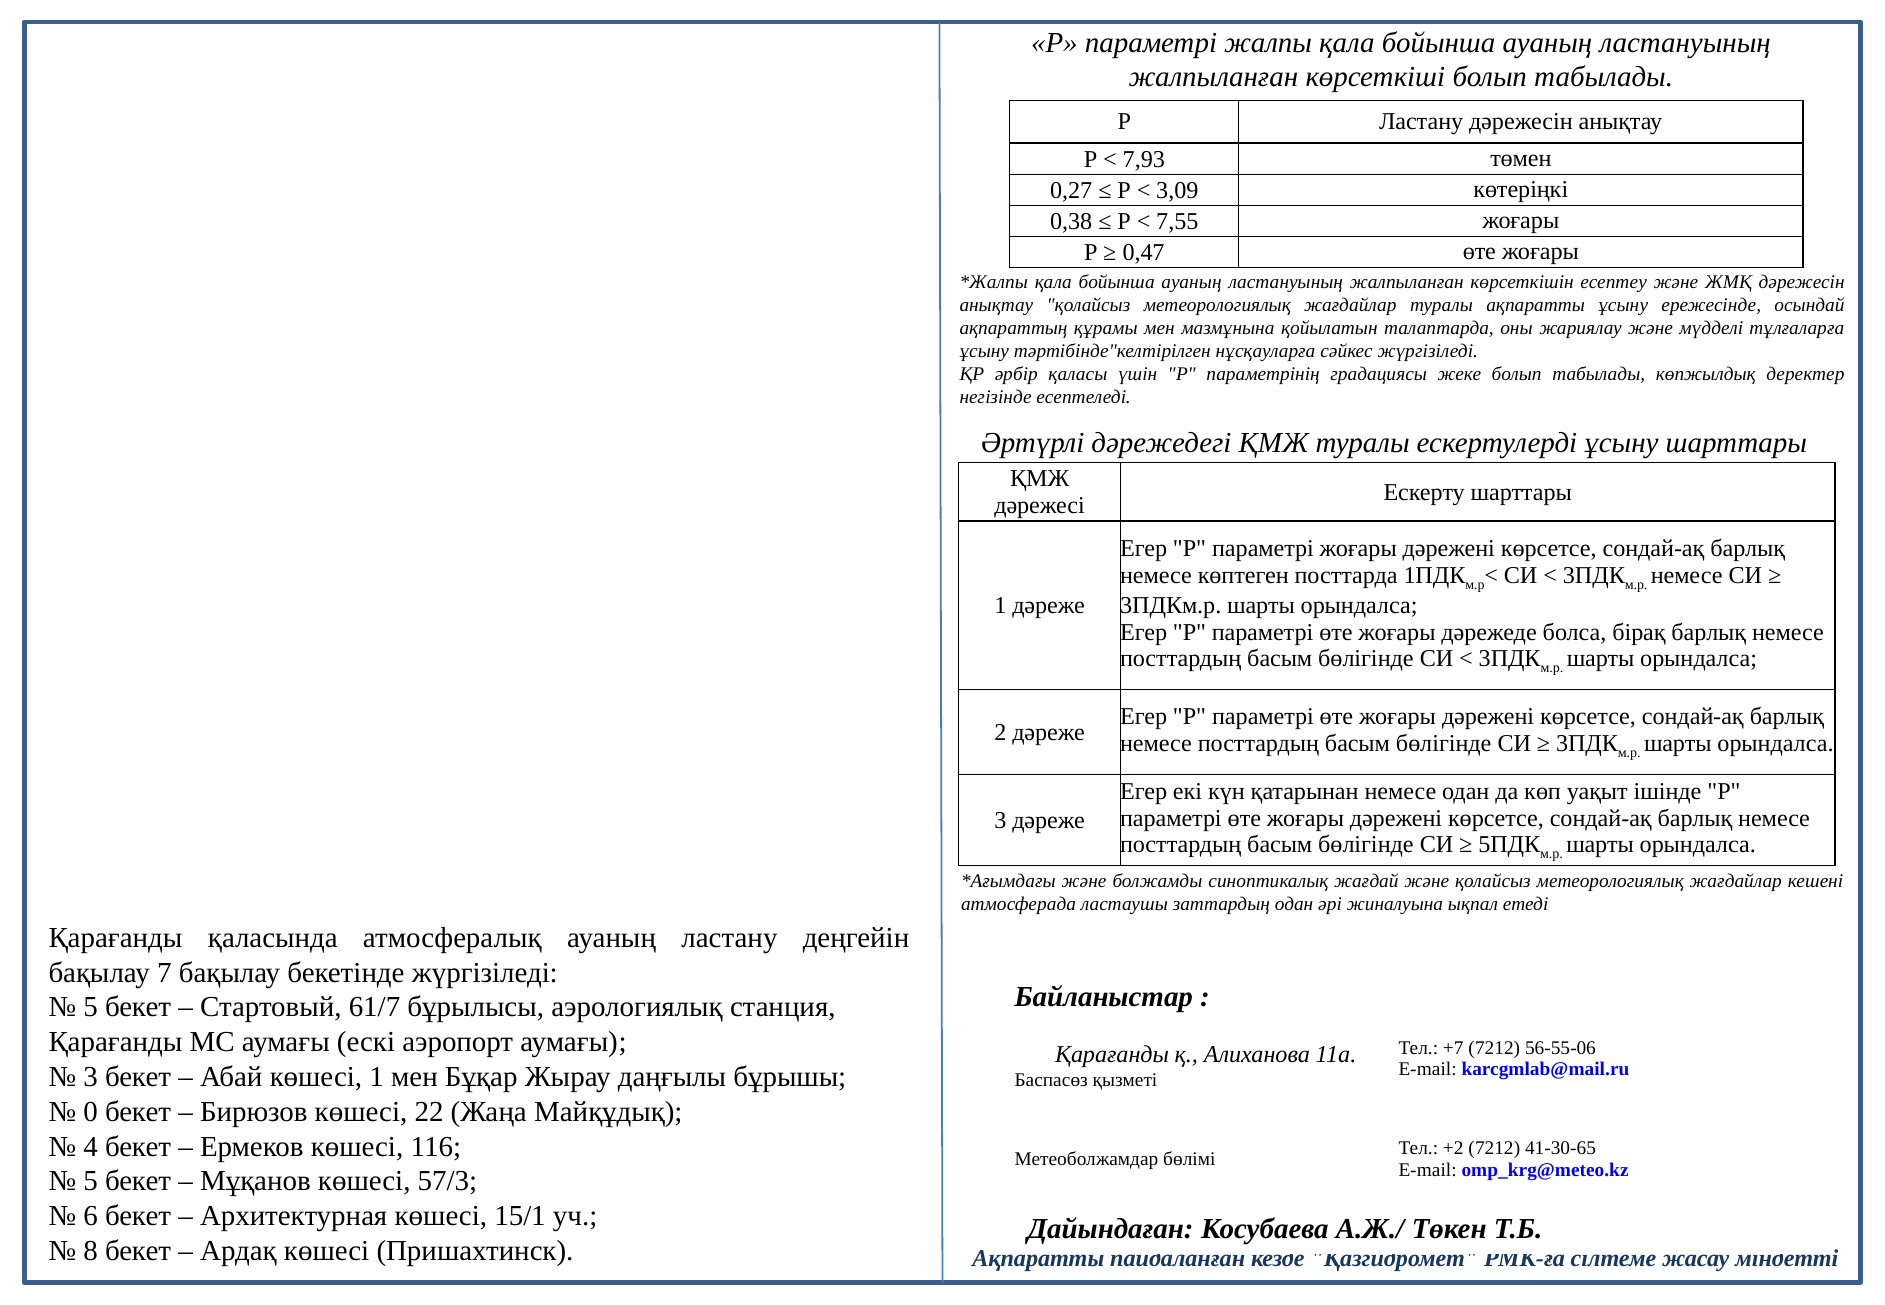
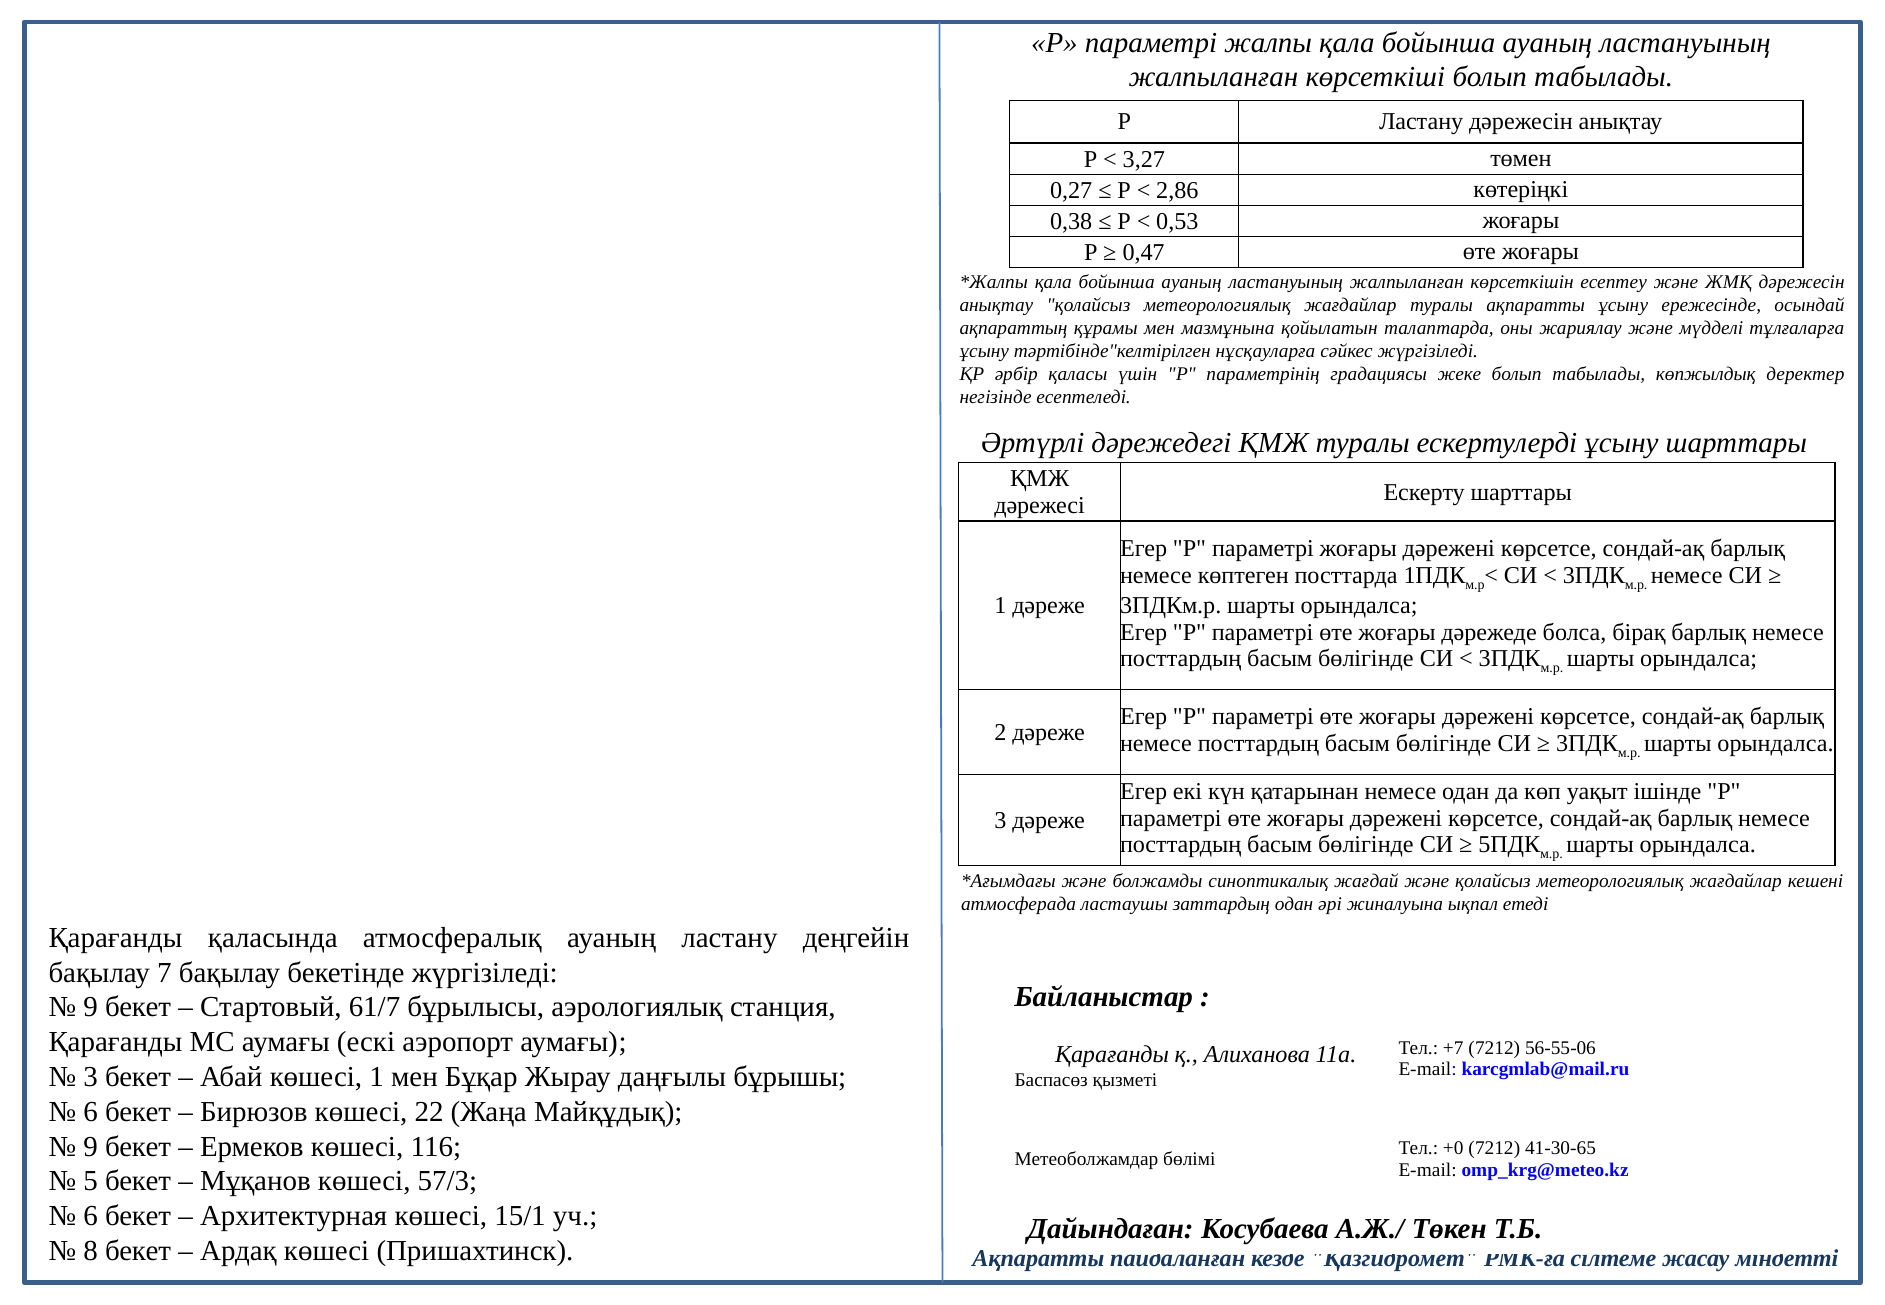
7,93: 7,93 -> 3,27
3,09: 3,09 -> 2,86
7,55: 7,55 -> 0,53
5 at (91, 1007): 5 -> 9
0 at (91, 1112): 0 -> 6
4 at (91, 1147): 4 -> 9
+2: +2 -> +0
